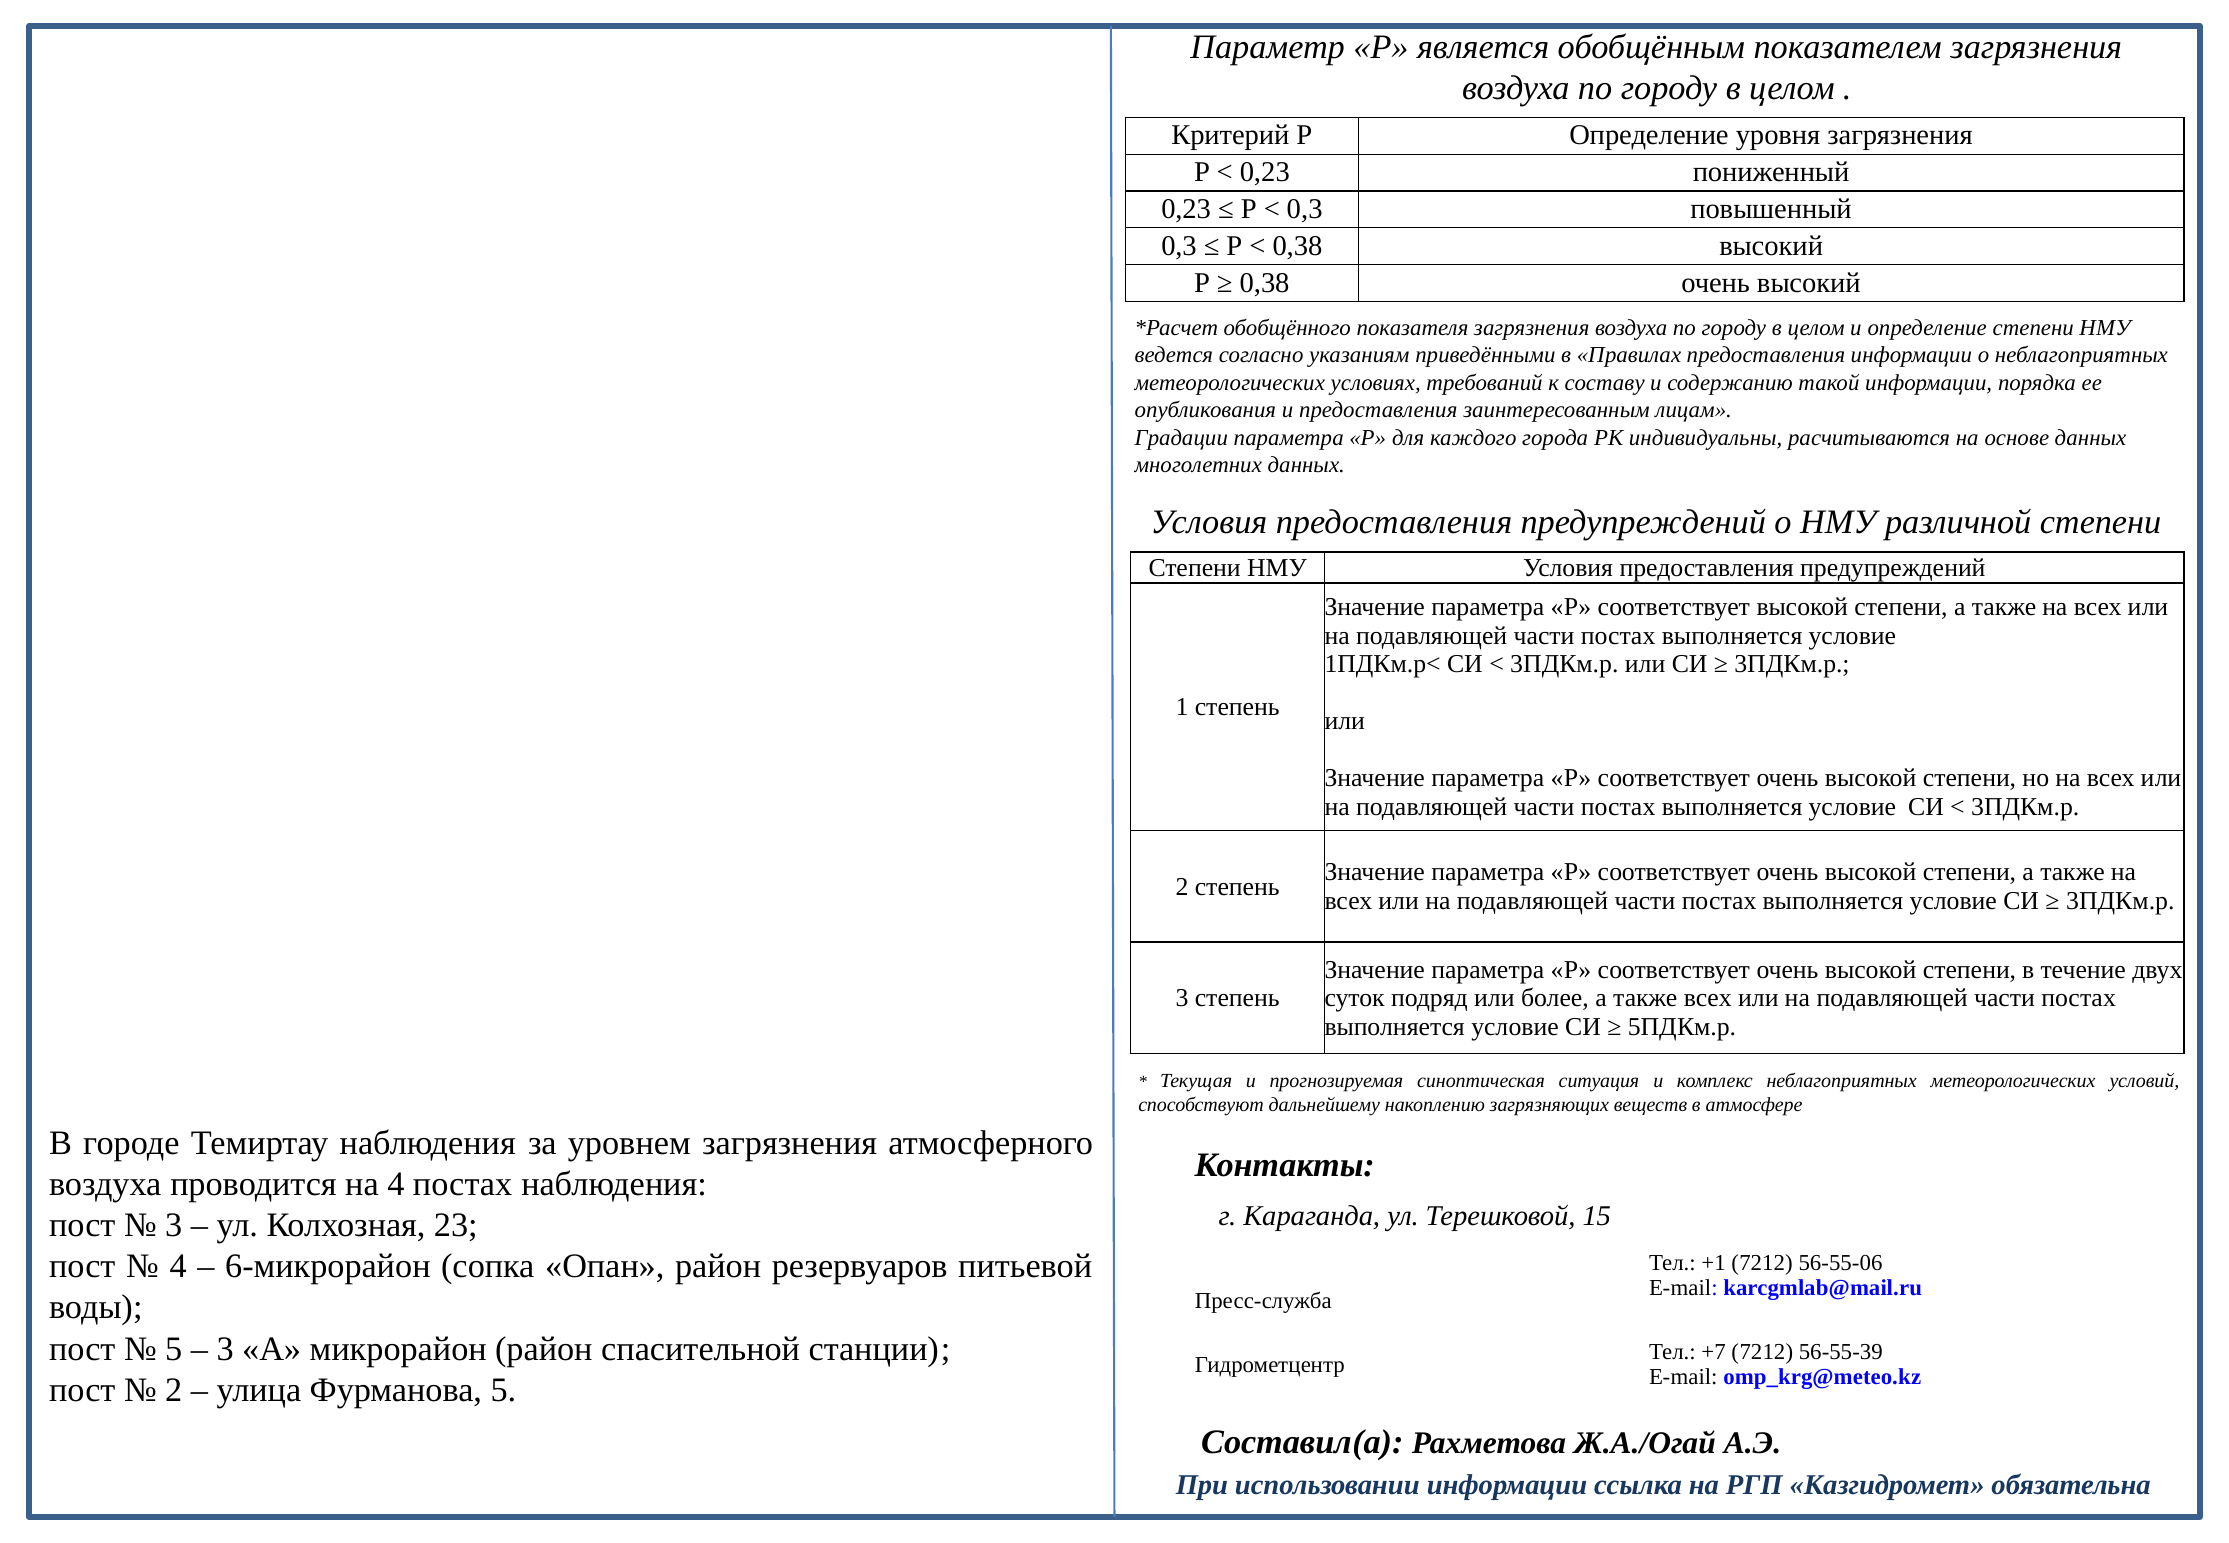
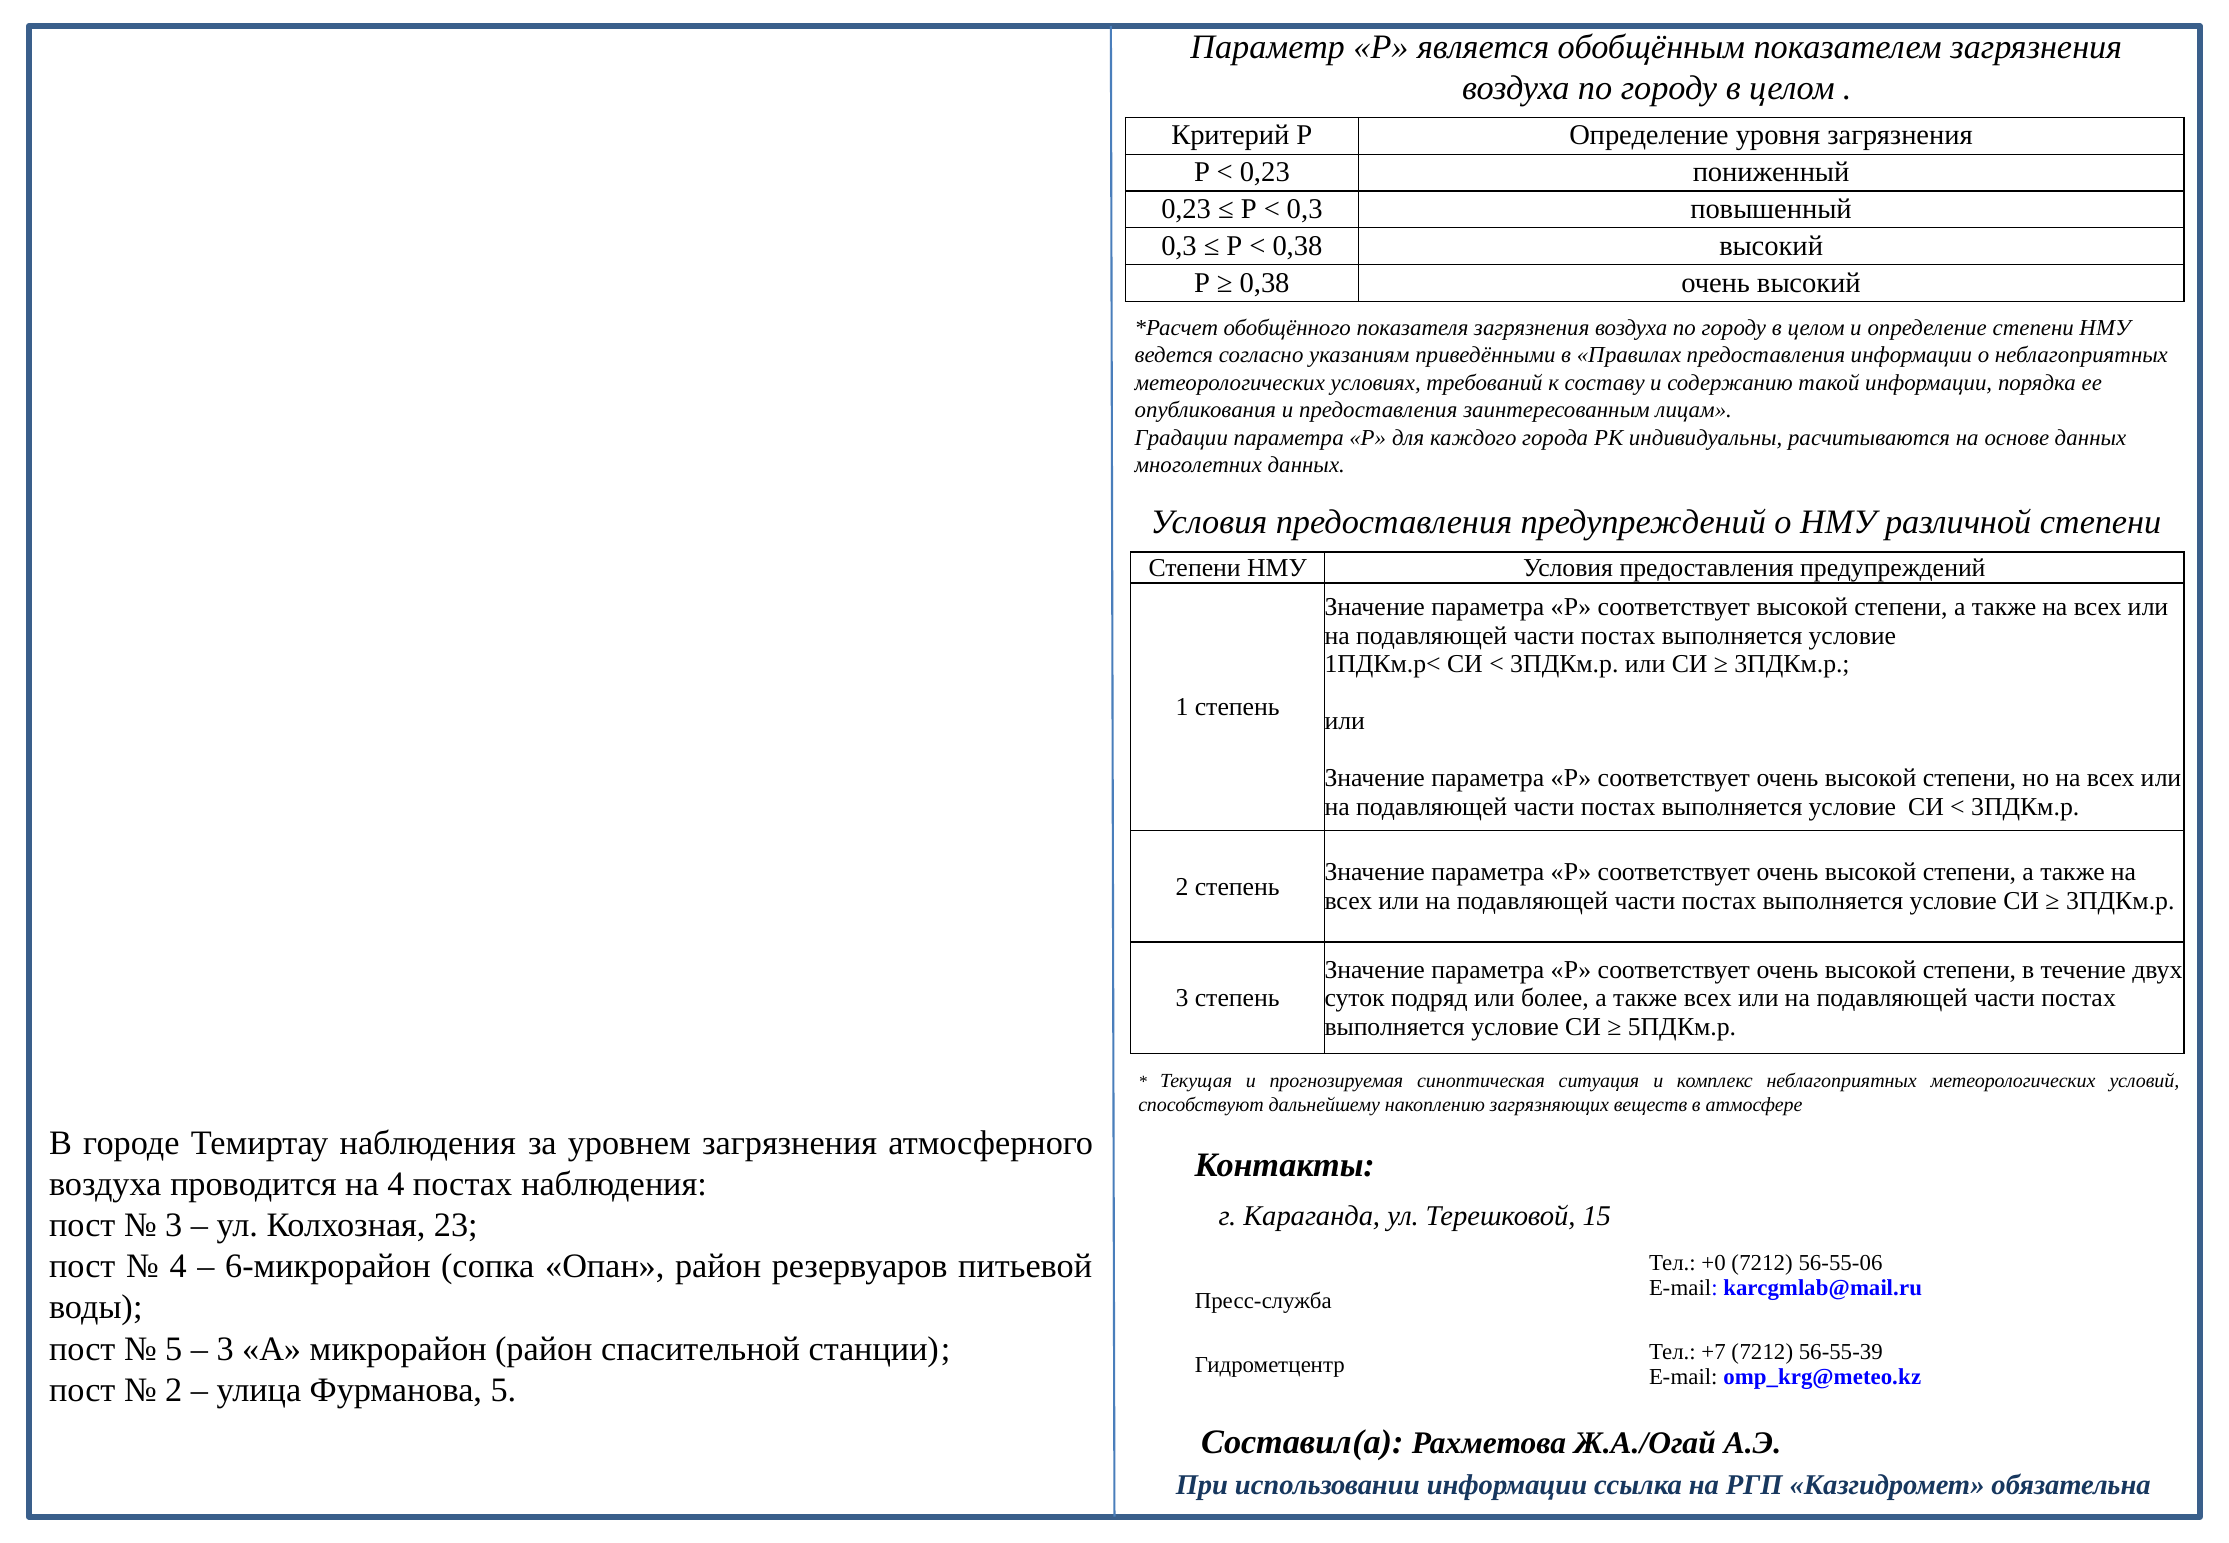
+1: +1 -> +0
